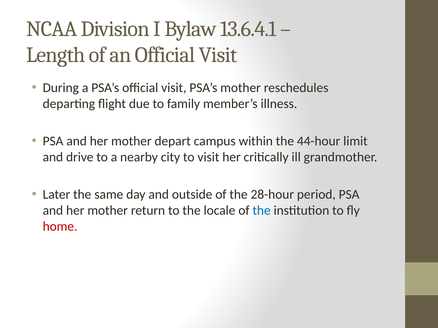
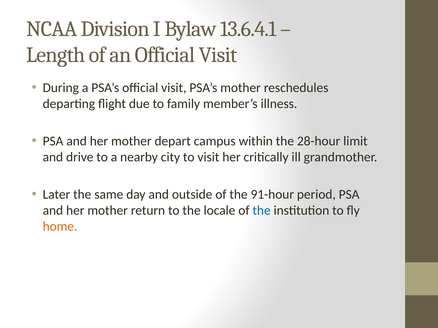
44-hour: 44-hour -> 28-hour
28-hour: 28-hour -> 91-hour
home colour: red -> orange
